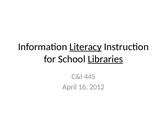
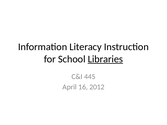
Literacy underline: present -> none
